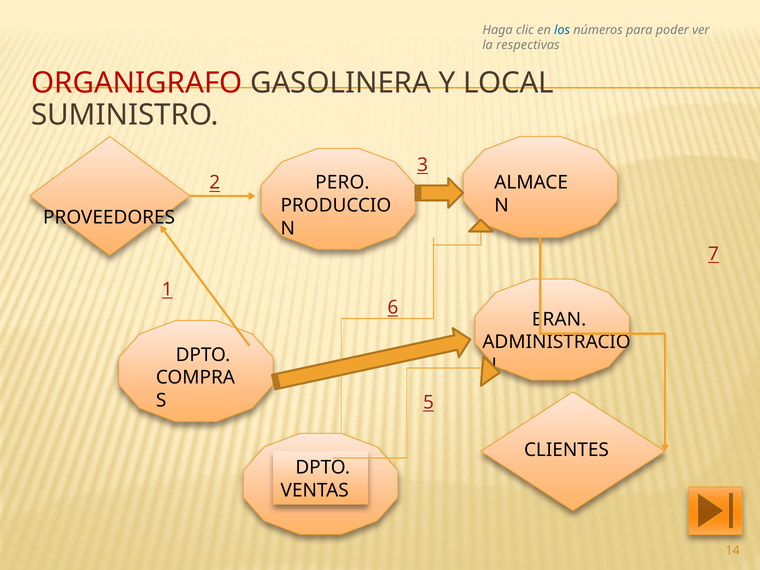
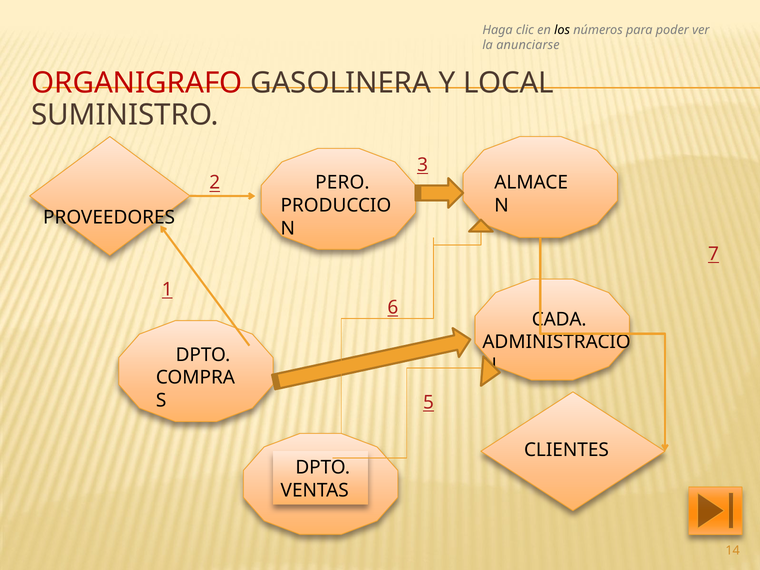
los colour: blue -> black
respectivas: respectivas -> anunciarse
ERAN: ERAN -> CADA
